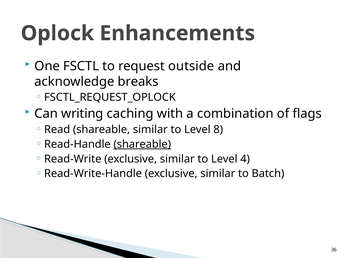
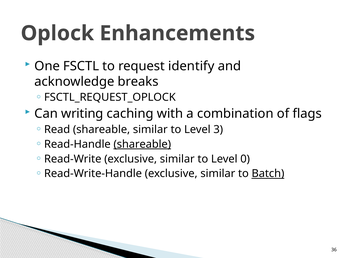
outside: outside -> identify
8: 8 -> 3
4: 4 -> 0
Batch underline: none -> present
